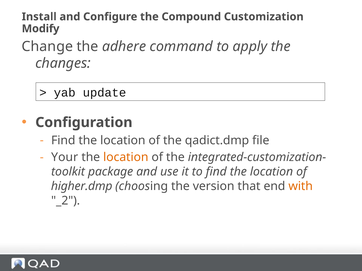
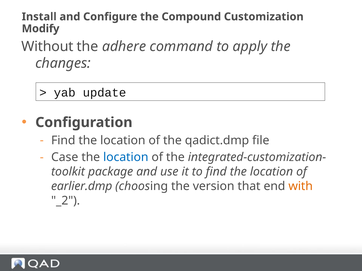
Change: Change -> Without
Your: Your -> Case
location at (126, 157) colour: orange -> blue
higher.dmp: higher.dmp -> earlier.dmp
